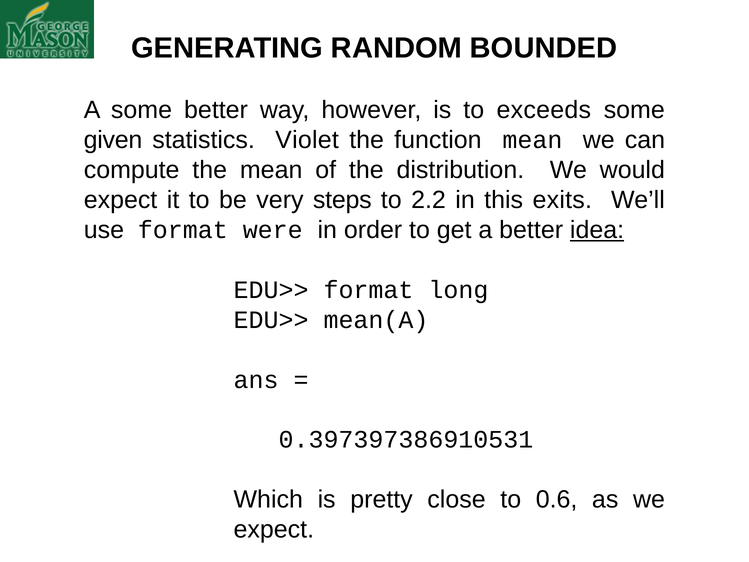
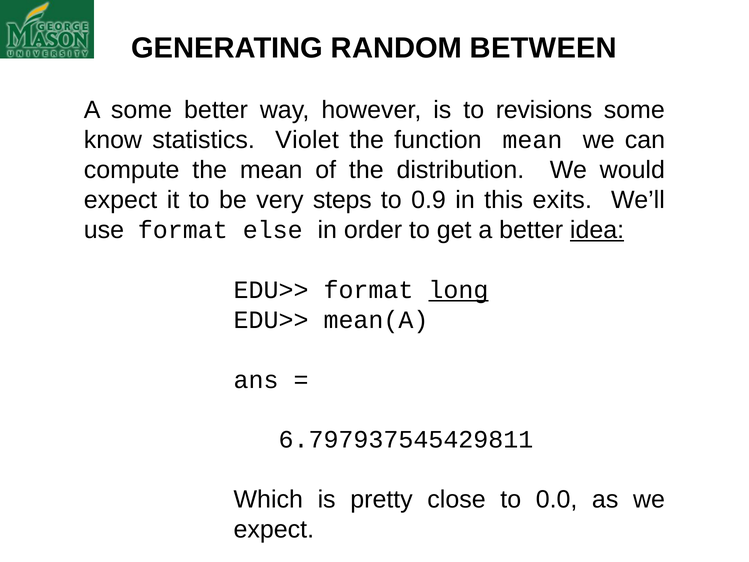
BOUNDED: BOUNDED -> BETWEEN
exceeds: exceeds -> revisions
given: given -> know
2.2: 2.2 -> 0.9
were: were -> else
long underline: none -> present
0.397397386910531: 0.397397386910531 -> 6.797937545429811
0.6: 0.6 -> 0.0
